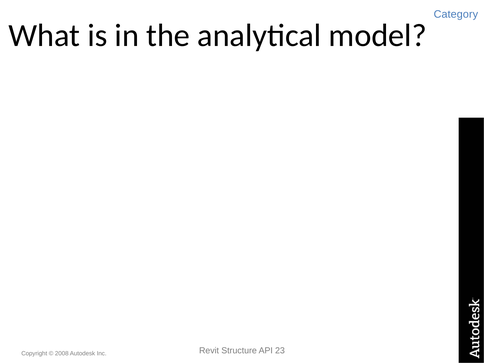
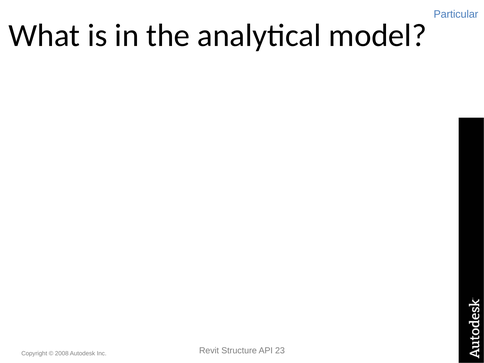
Category: Category -> Particular
